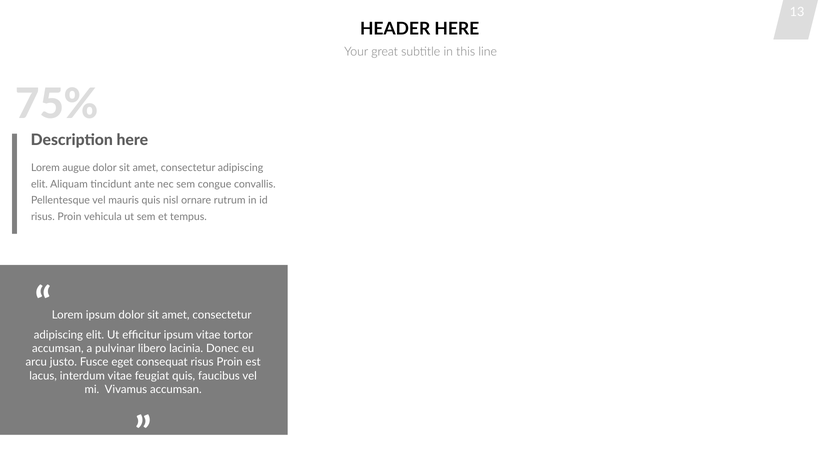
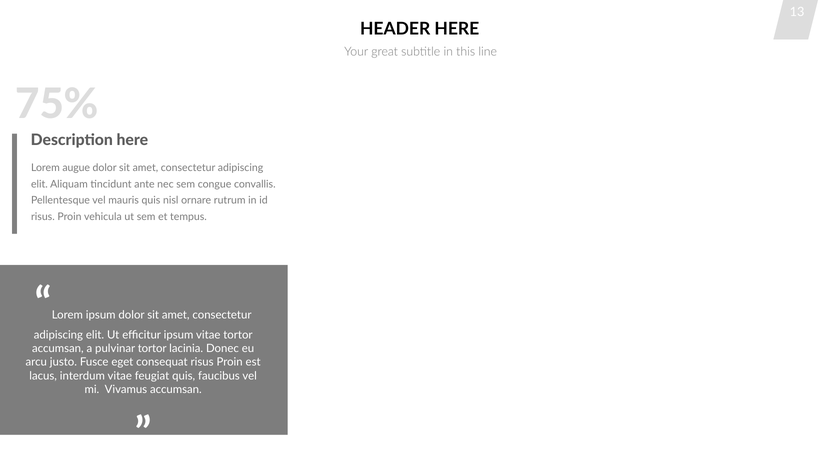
pulvinar libero: libero -> tortor
